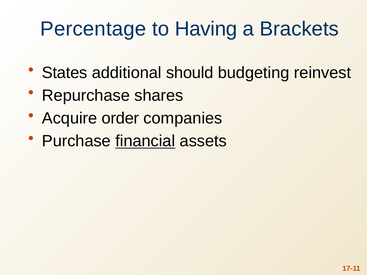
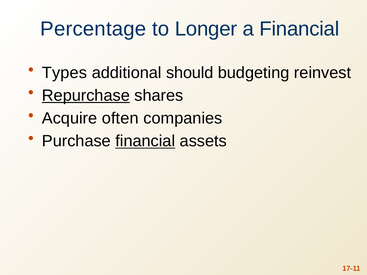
Having: Having -> Longer
a Brackets: Brackets -> Financial
States: States -> Types
Repurchase underline: none -> present
order: order -> often
